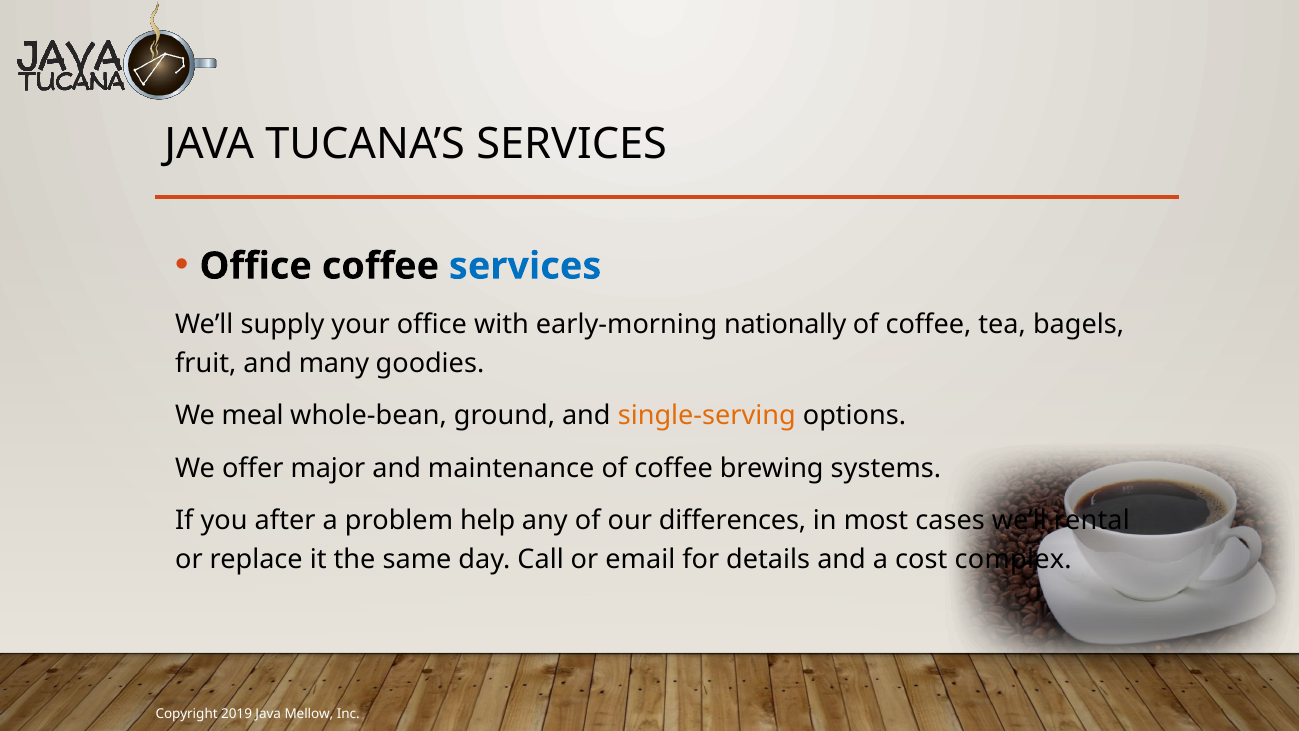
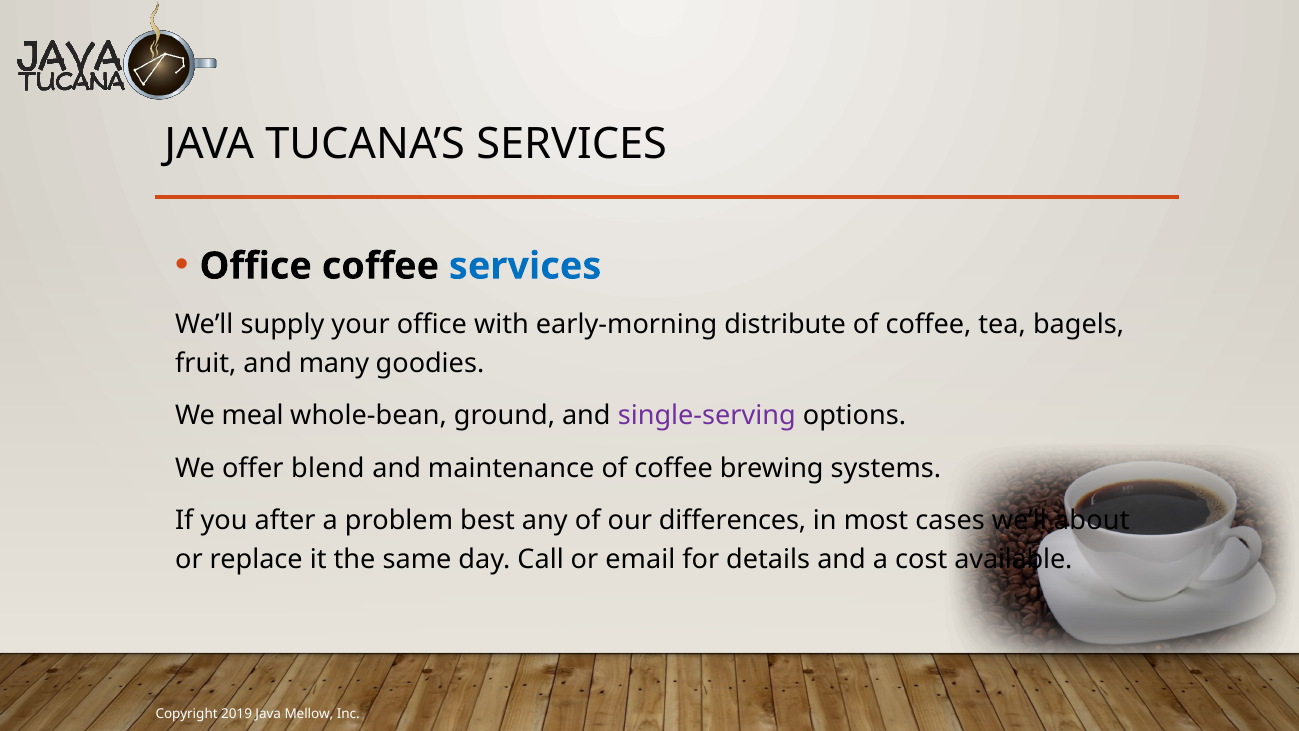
nationally: nationally -> distribute
single-serving colour: orange -> purple
major: major -> blend
help: help -> best
rental: rental -> about
complex: complex -> available
